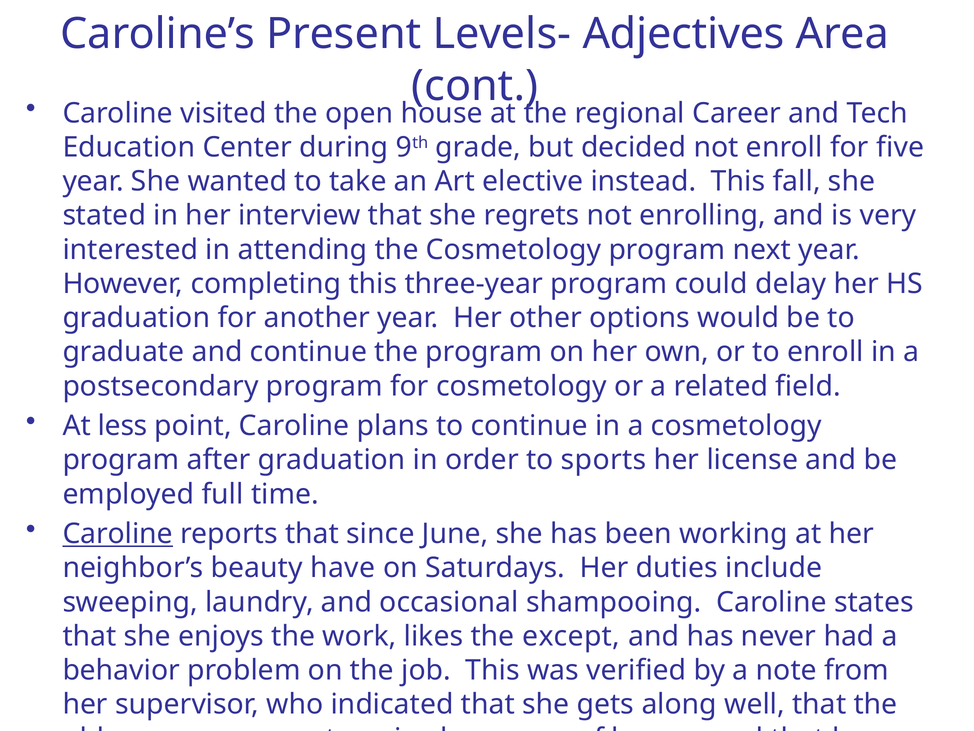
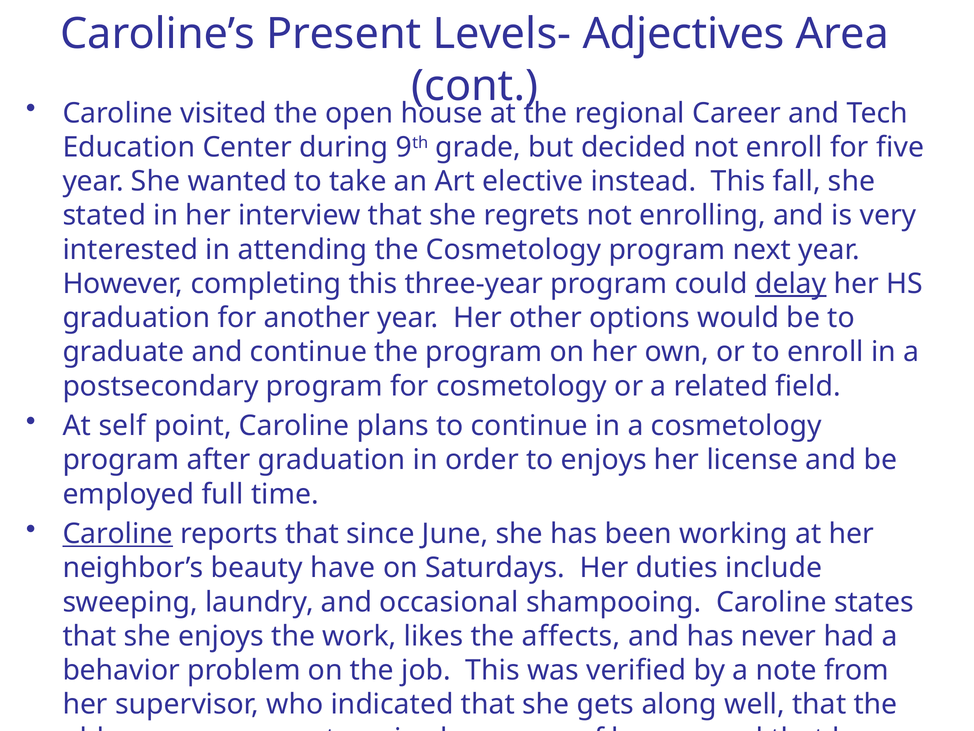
delay underline: none -> present
less: less -> self
to sports: sports -> enjoys
the except: except -> affects
